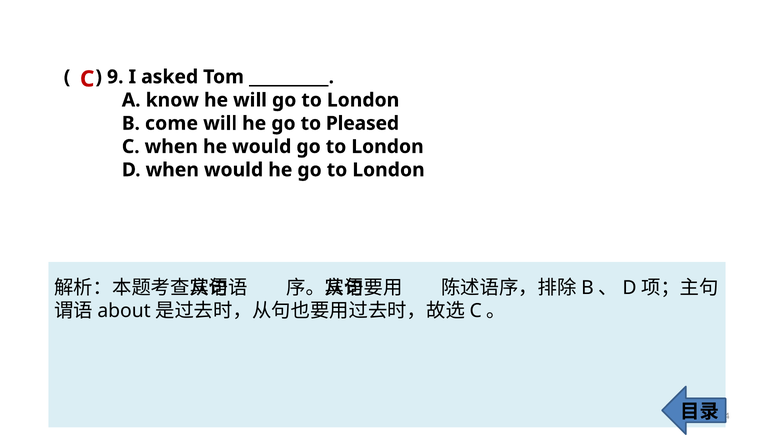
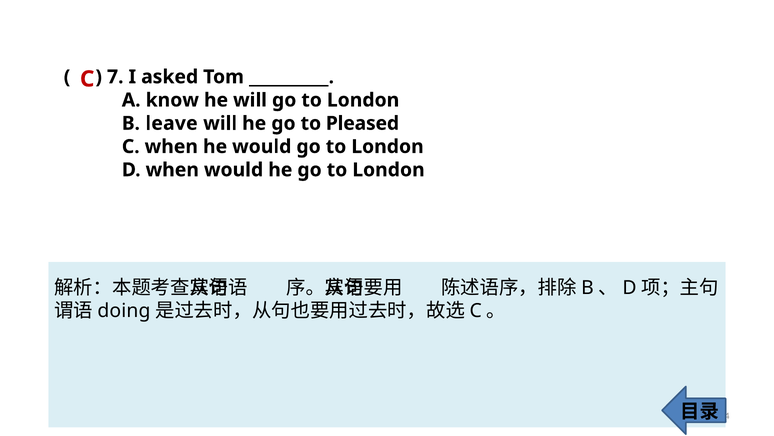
9: 9 -> 7
come: come -> leave
about: about -> doing
